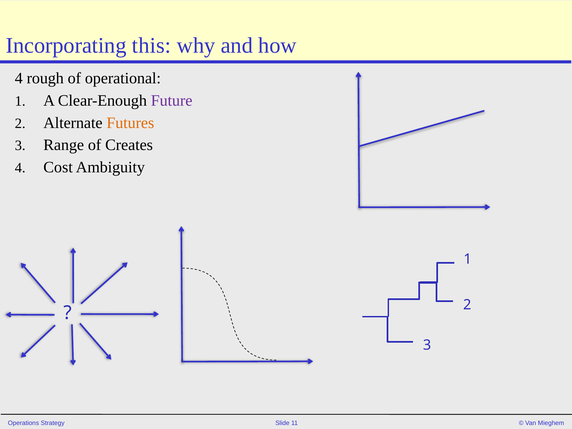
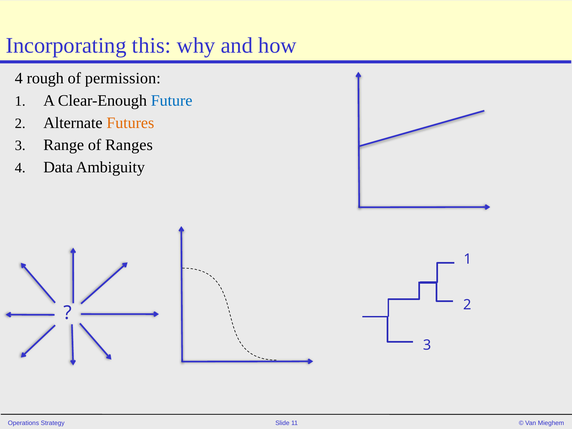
operational: operational -> permission
Future colour: purple -> blue
Creates: Creates -> Ranges
Cost: Cost -> Data
